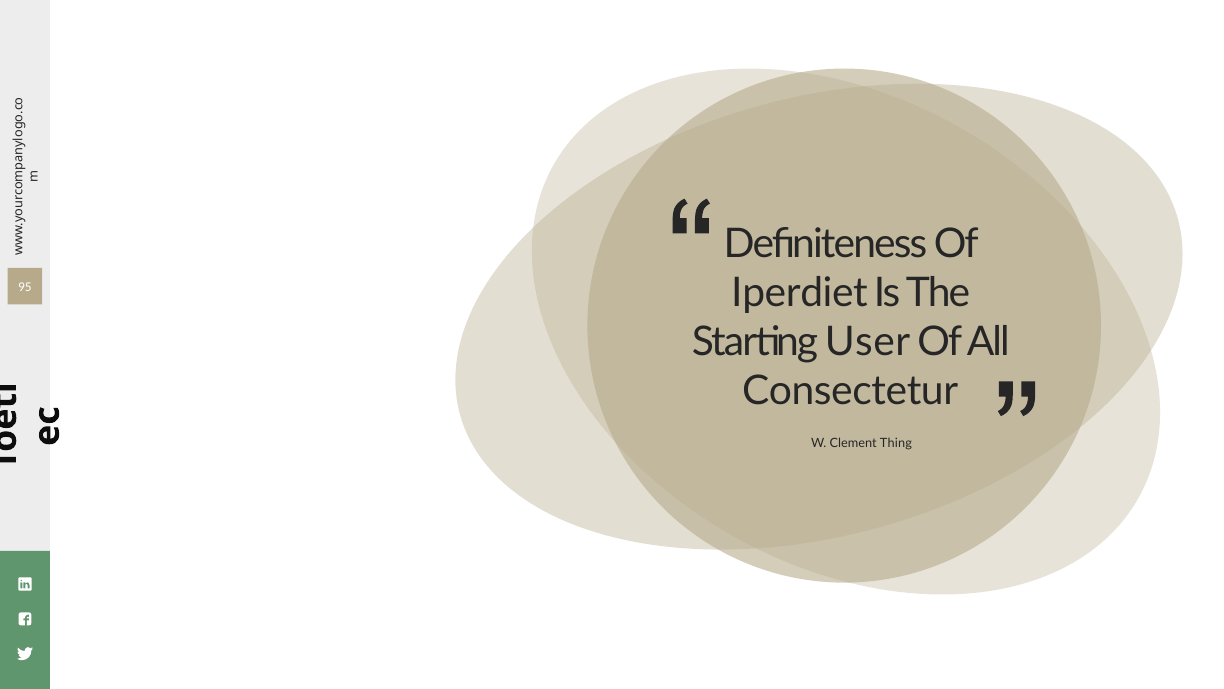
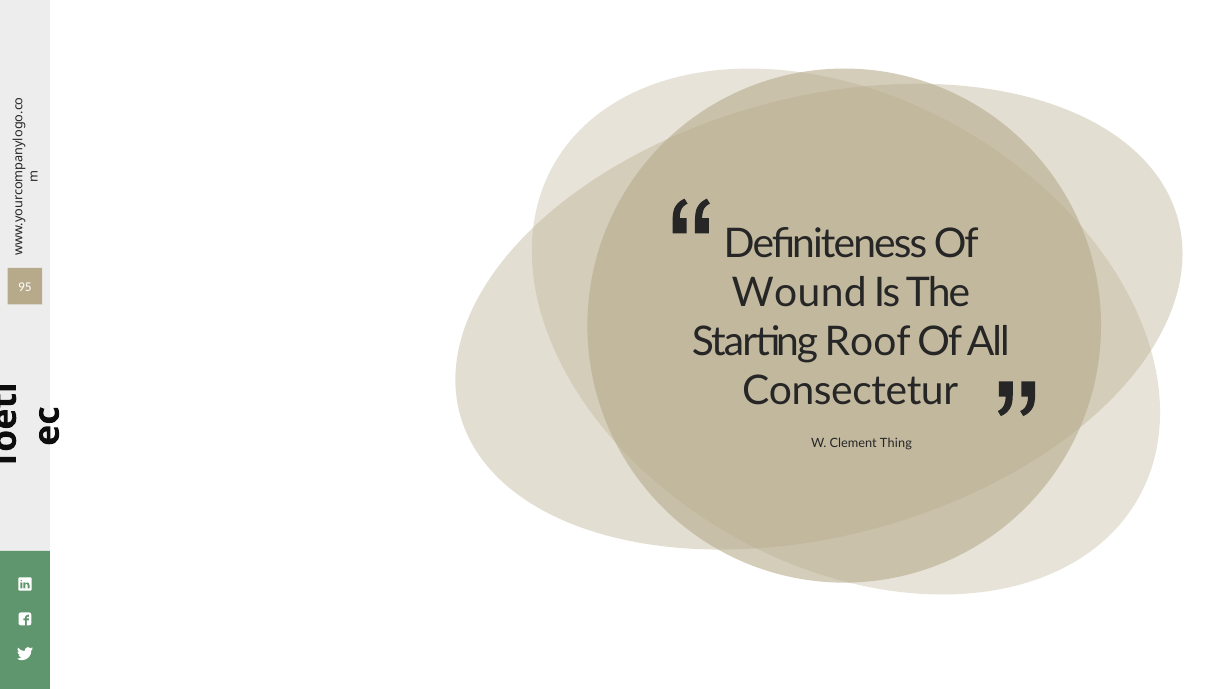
Iperdiet: Iperdiet -> Wound
User: User -> Roof
